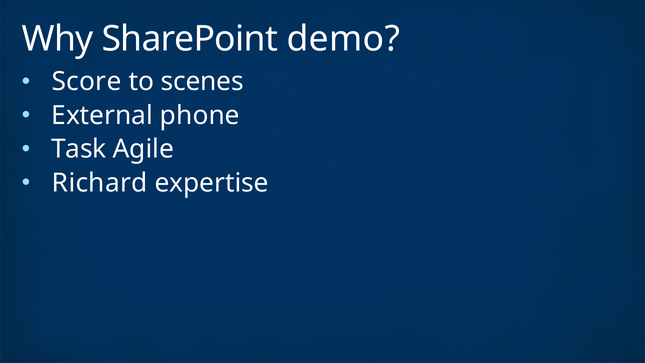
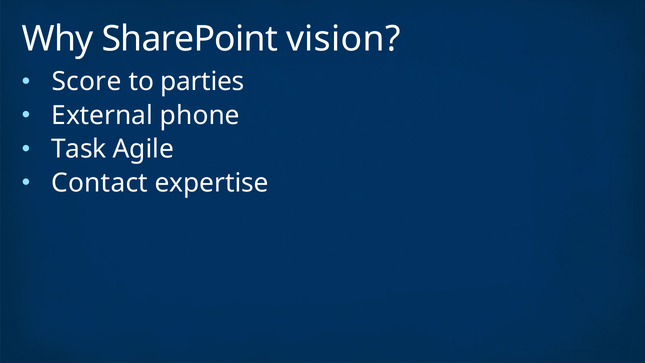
demo: demo -> vision
scenes: scenes -> parties
Richard: Richard -> Contact
